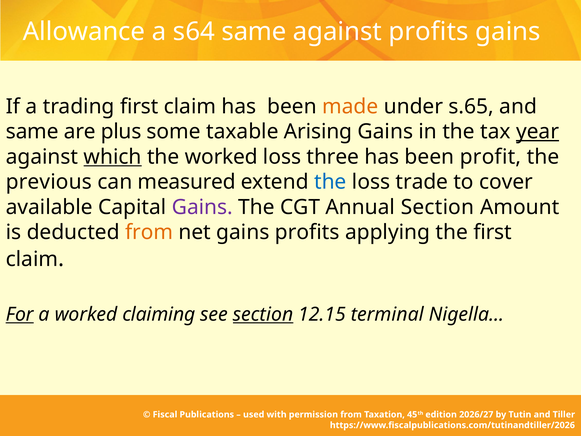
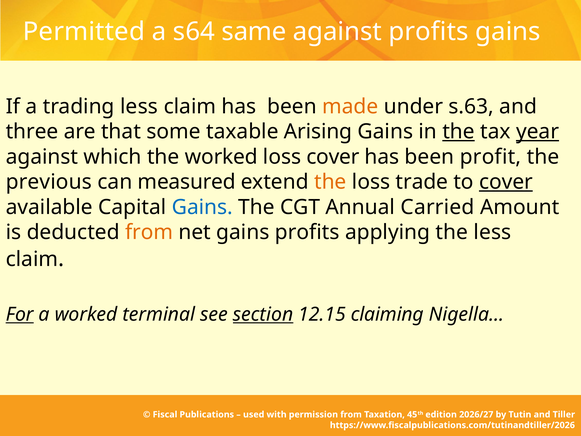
Allowance: Allowance -> Permitted
trading first: first -> less
s.65: s.65 -> s.63
same at (32, 132): same -> three
plus: plus -> that
the at (459, 132) underline: none -> present
which underline: present -> none
loss three: three -> cover
the at (330, 182) colour: blue -> orange
cover at (506, 182) underline: none -> present
Gains at (202, 207) colour: purple -> blue
Annual Section: Section -> Carried
the first: first -> less
claiming: claiming -> terminal
terminal: terminal -> claiming
